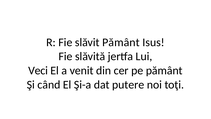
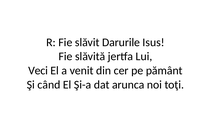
slăvit Pământ: Pământ -> Darurile
putere: putere -> arunca
